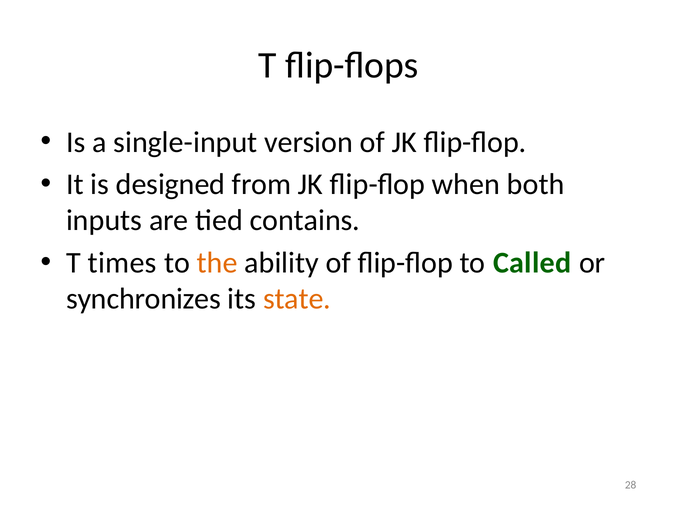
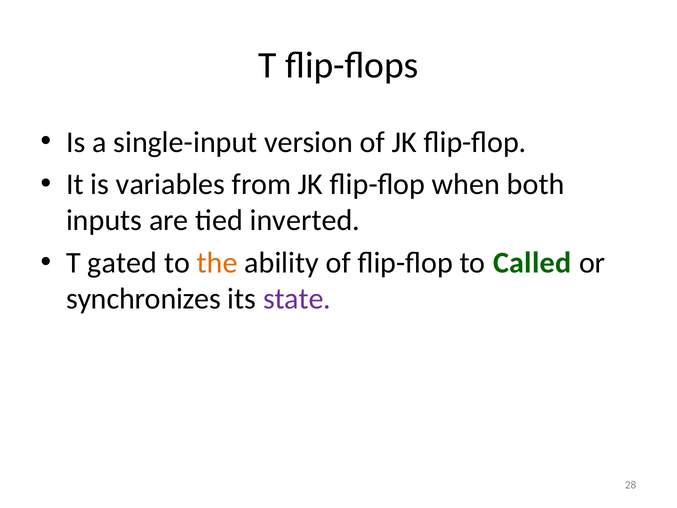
designed: designed -> variables
contains: contains -> inverted
times: times -> gated
state colour: orange -> purple
